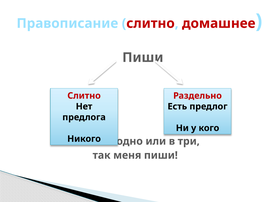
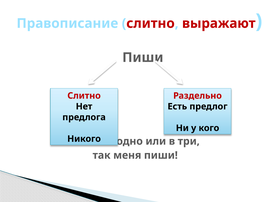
домашнее: домашнее -> выражают
